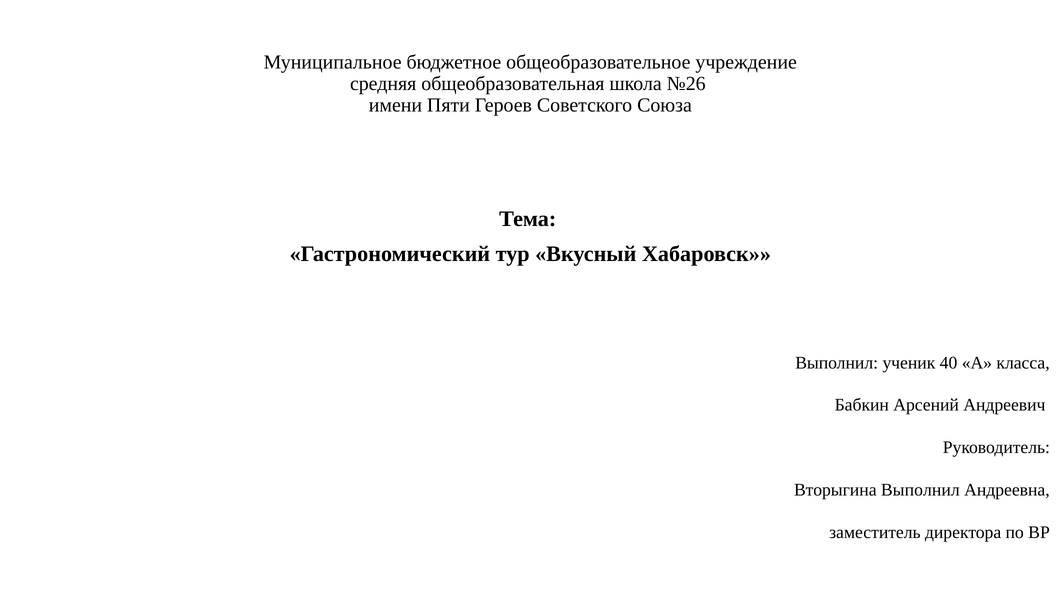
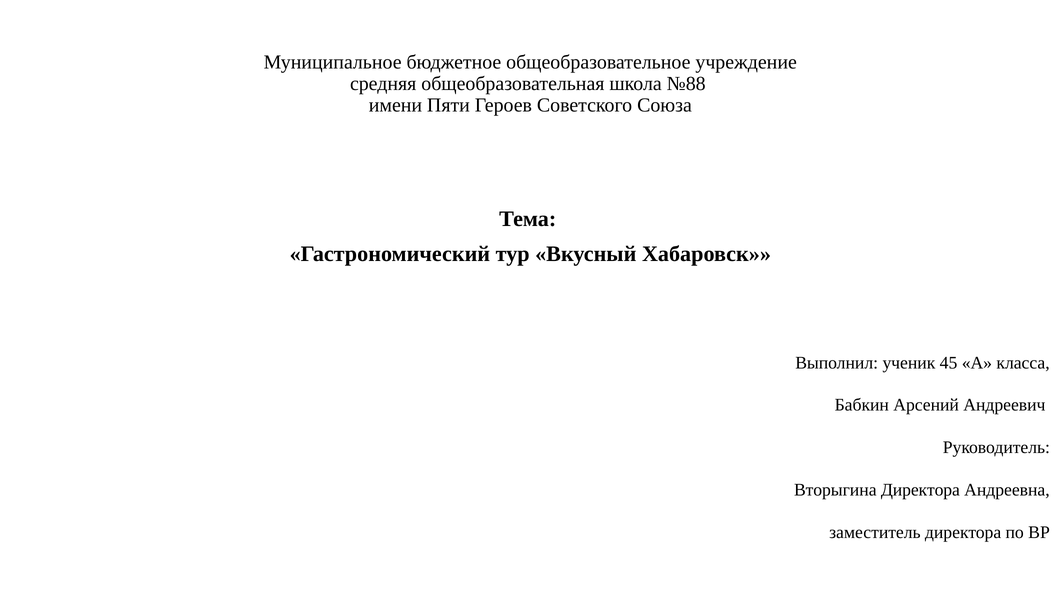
№26: №26 -> №88
40: 40 -> 45
Вторыгина Выполнил: Выполнил -> Директора
